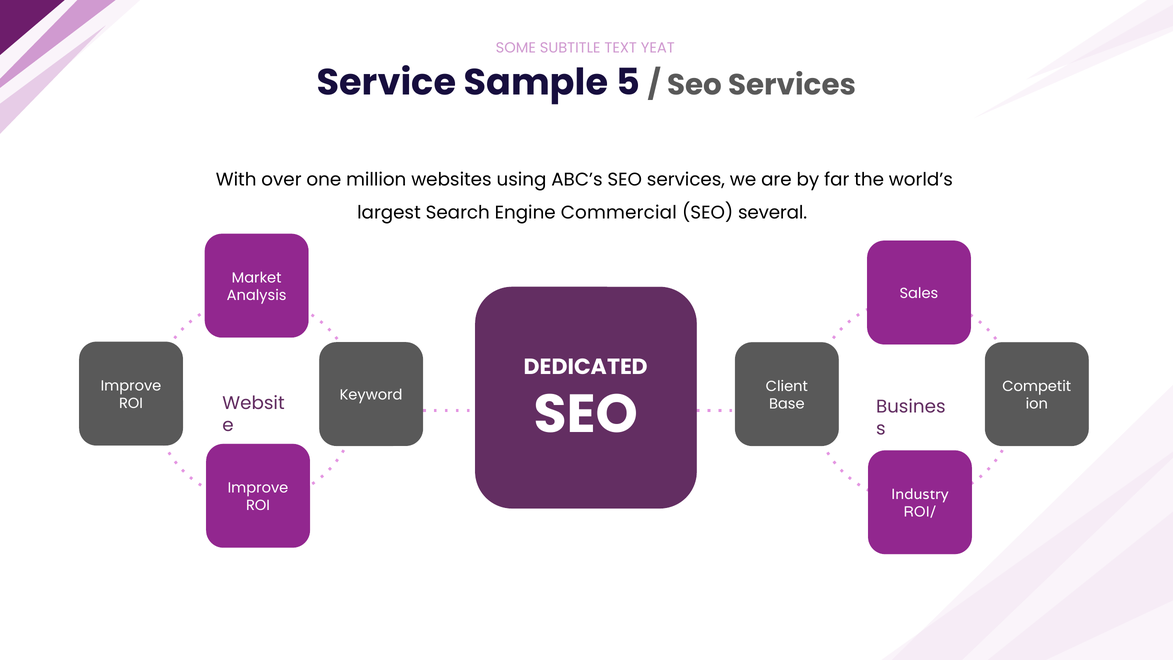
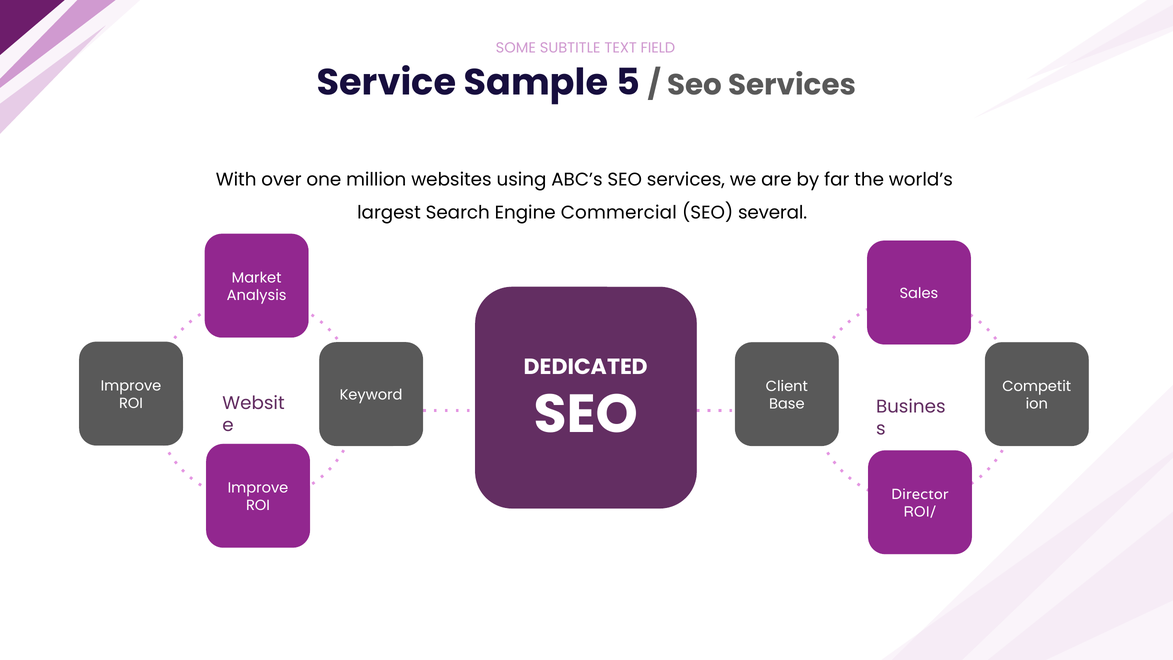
YEAT: YEAT -> FIELD
Industry: Industry -> Director
